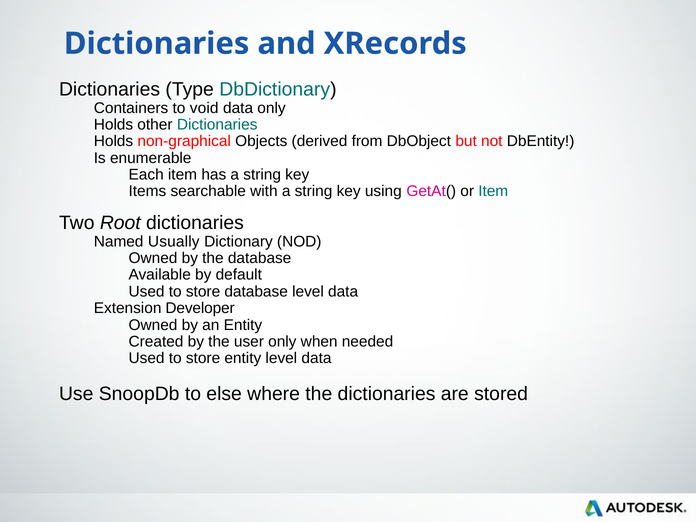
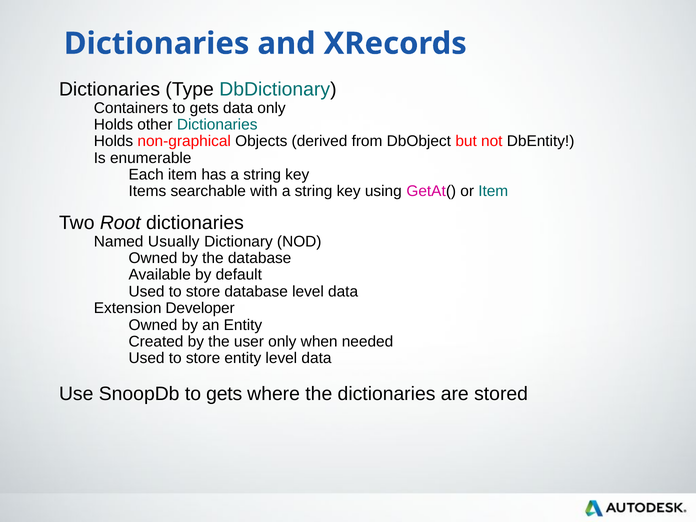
Containers to void: void -> gets
SnoopDb to else: else -> gets
